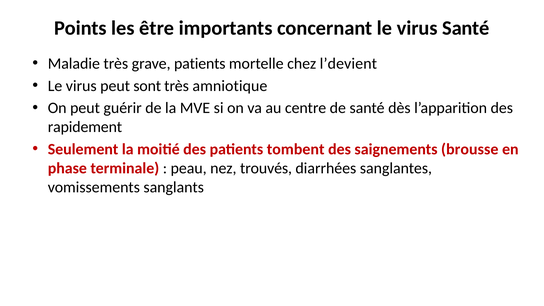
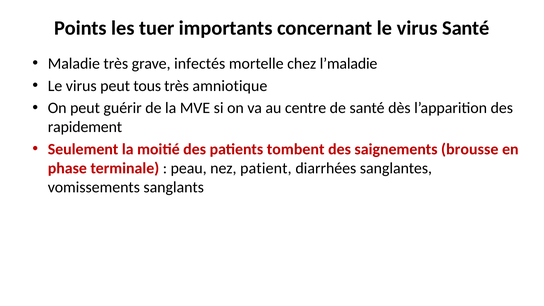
être: être -> tuer
grave patients: patients -> infectés
l’devient: l’devient -> l’maladie
sont: sont -> tous
trouvés: trouvés -> patient
